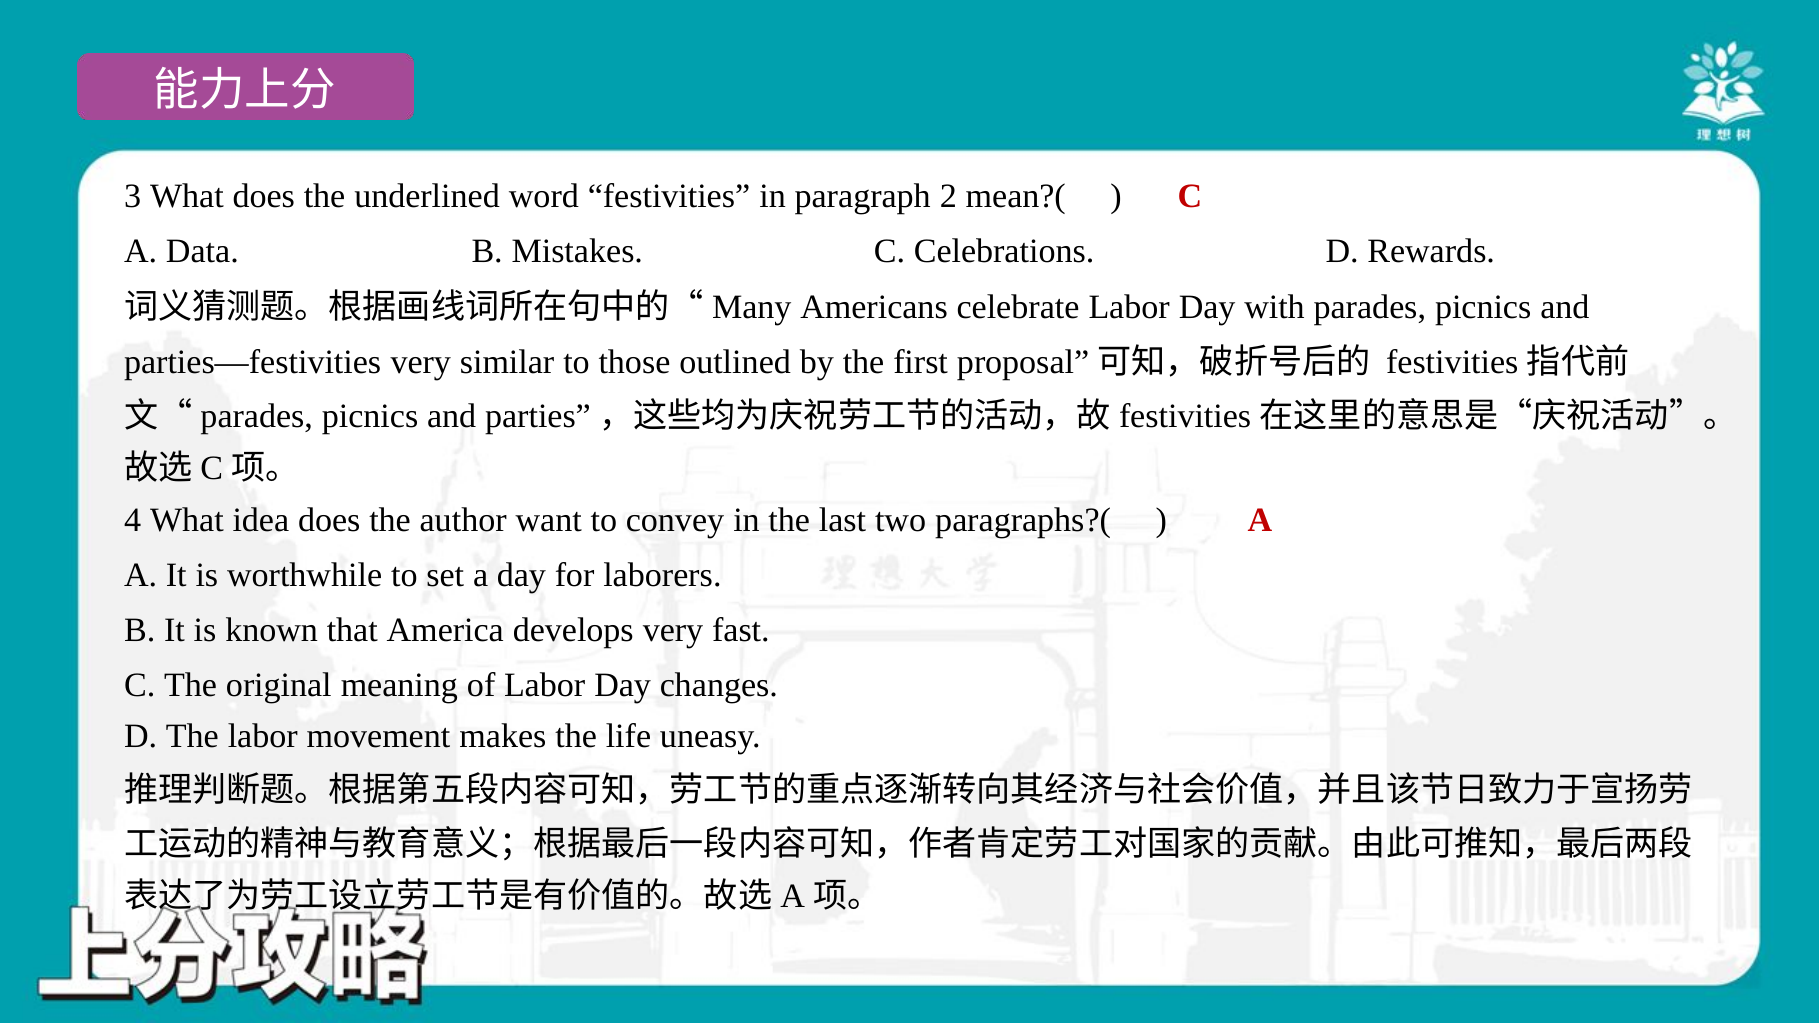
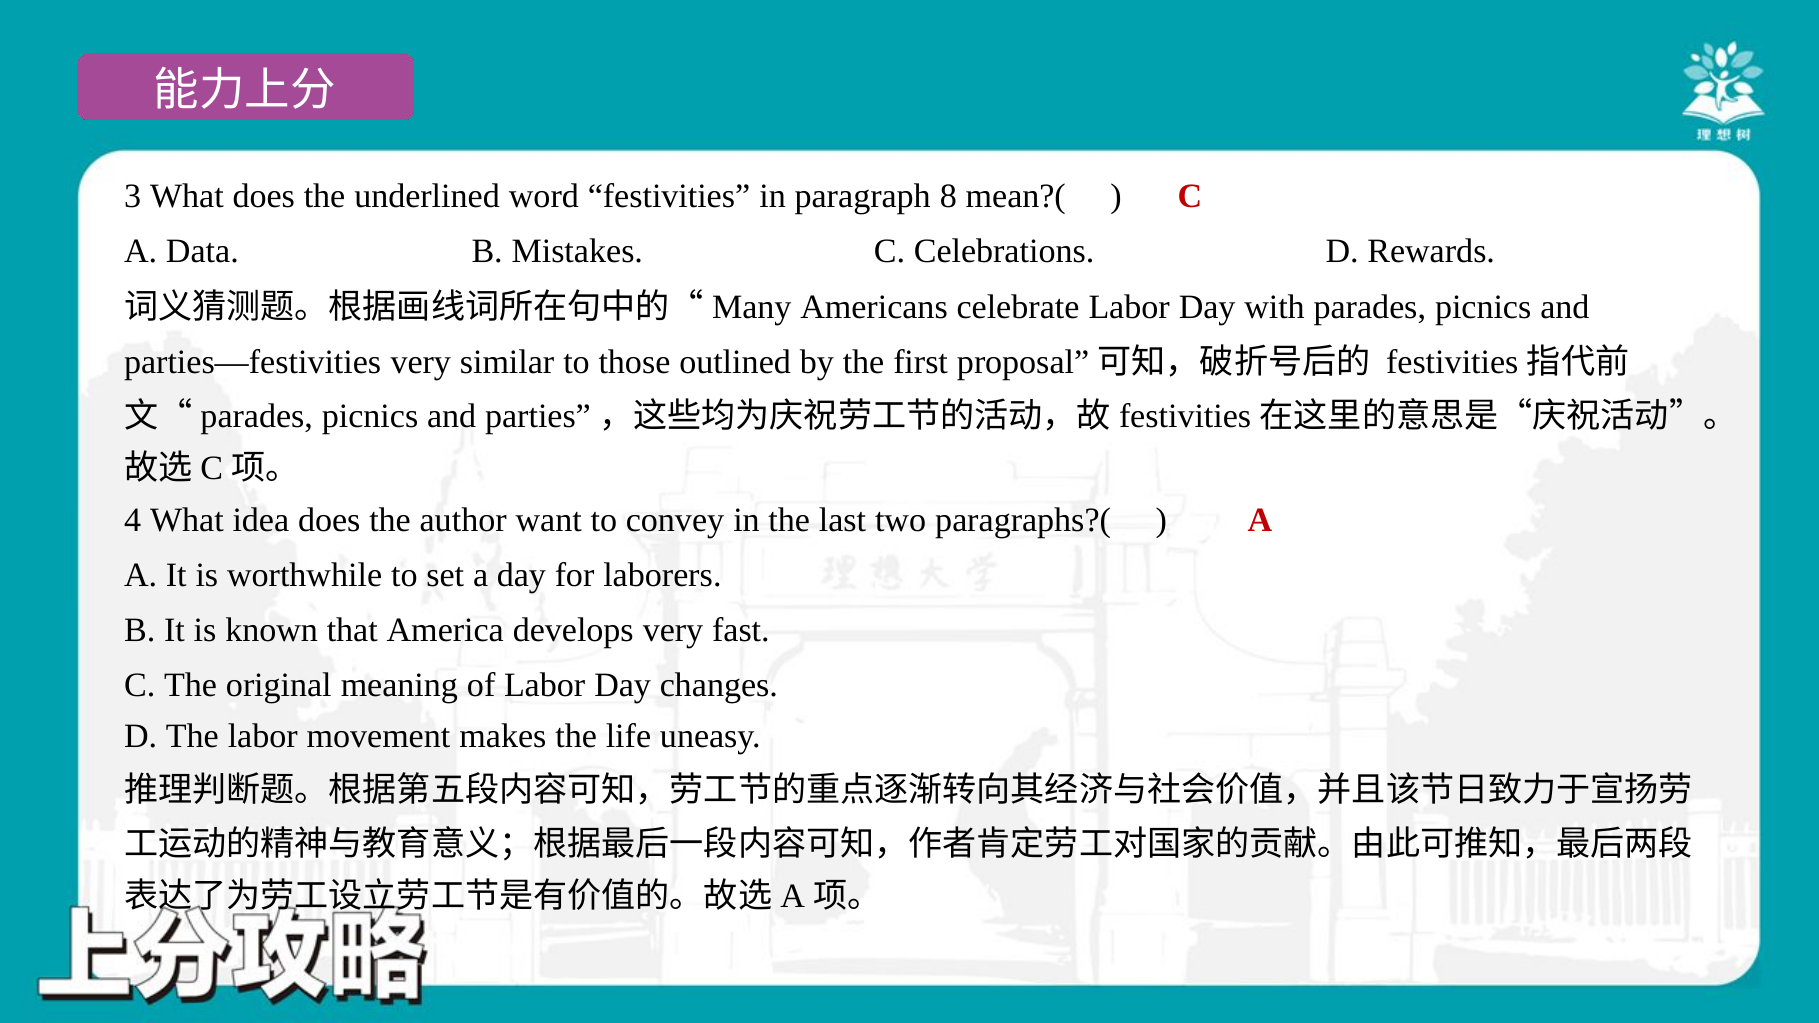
2: 2 -> 8
